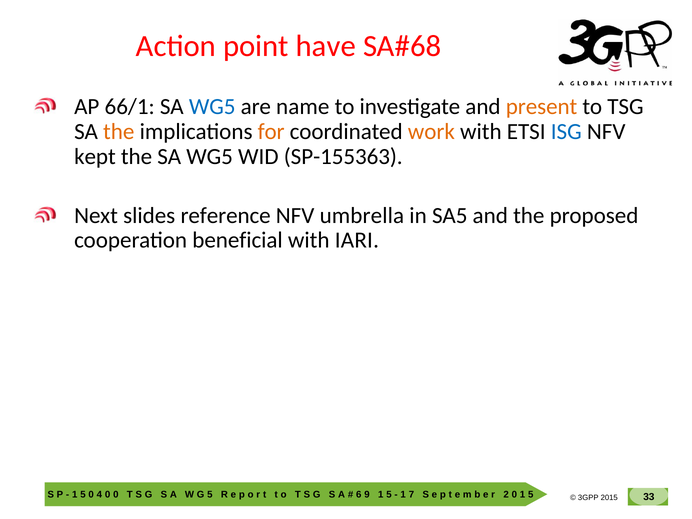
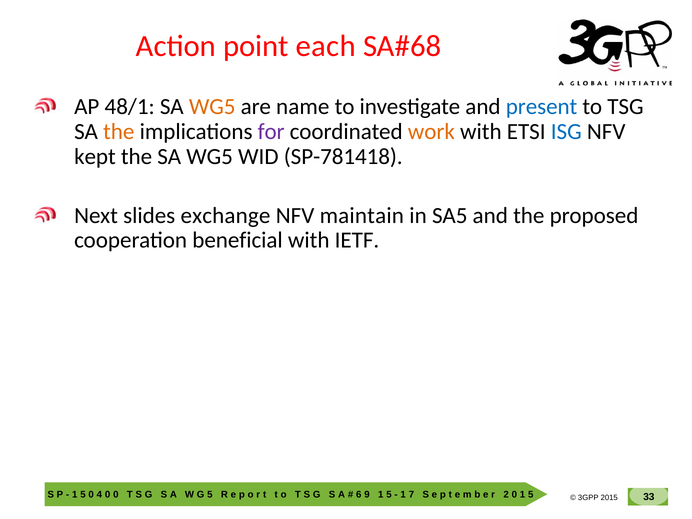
have: have -> each
66/1: 66/1 -> 48/1
WG5 at (212, 107) colour: blue -> orange
present colour: orange -> blue
for colour: orange -> purple
SP-155363: SP-155363 -> SP-781418
reference: reference -> exchange
umbrella: umbrella -> maintain
IARI: IARI -> IETF
